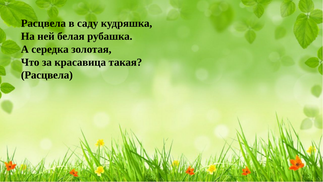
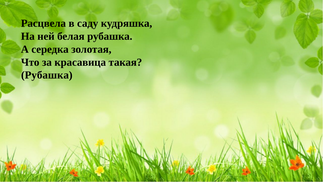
Расцвела at (47, 75): Расцвела -> Рубашка
